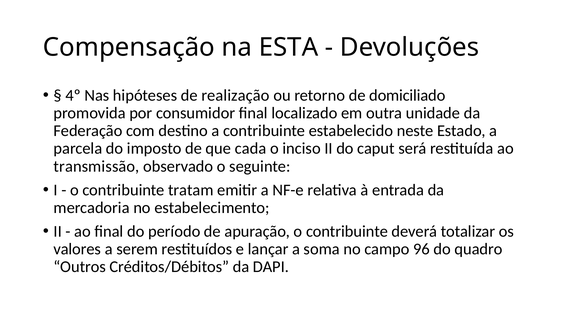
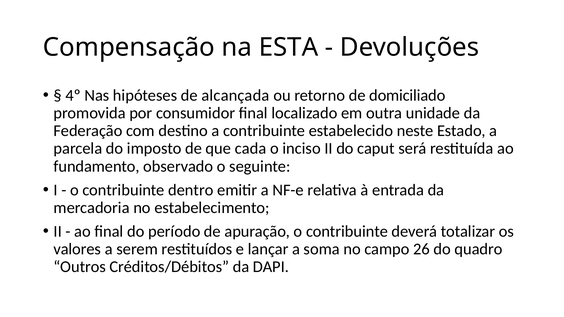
realização: realização -> alcançada
transmissão: transmissão -> fundamento
tratam: tratam -> dentro
96: 96 -> 26
